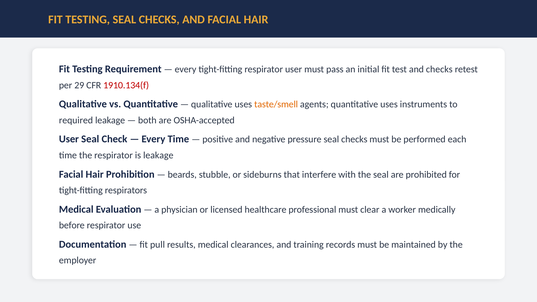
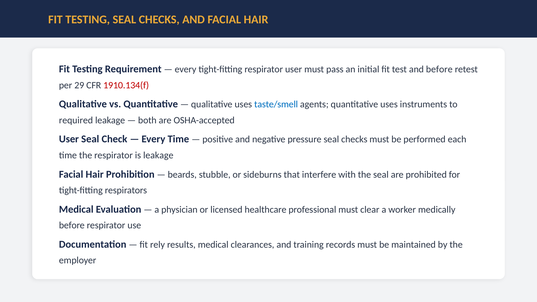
and checks: checks -> before
taste/smell colour: orange -> blue
pull: pull -> rely
